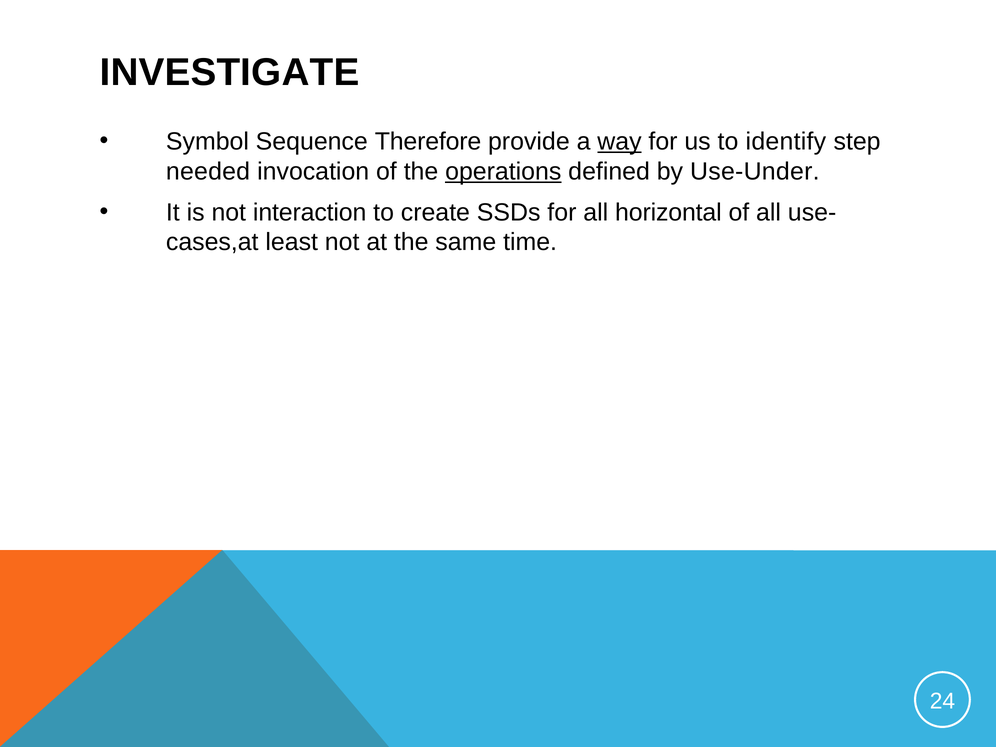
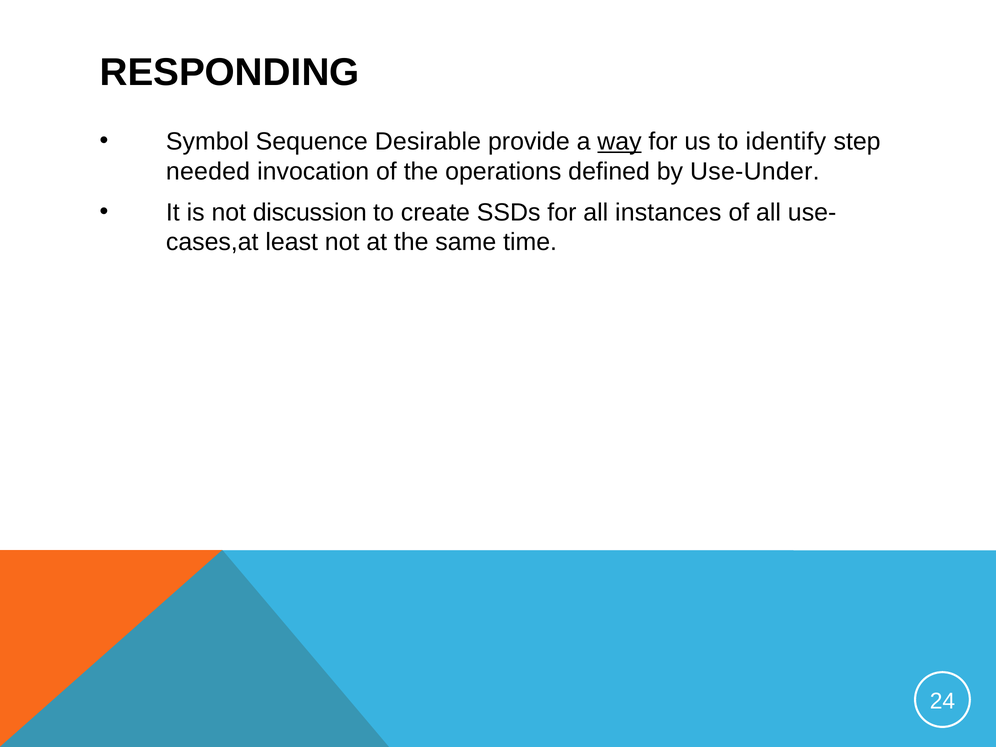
INVESTIGATE: INVESTIGATE -> RESPONDING
Therefore: Therefore -> Desirable
operations underline: present -> none
interaction: interaction -> discussion
horizontal: horizontal -> instances
